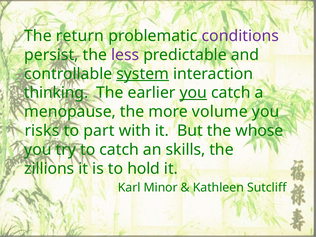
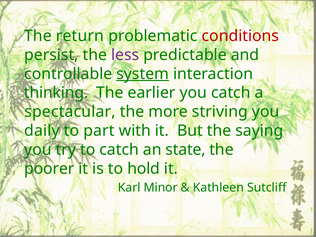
conditions colour: purple -> red
you at (193, 93) underline: present -> none
menopause: menopause -> spectacular
volume: volume -> striving
risks: risks -> daily
whose: whose -> saying
skills: skills -> state
zillions: zillions -> poorer
